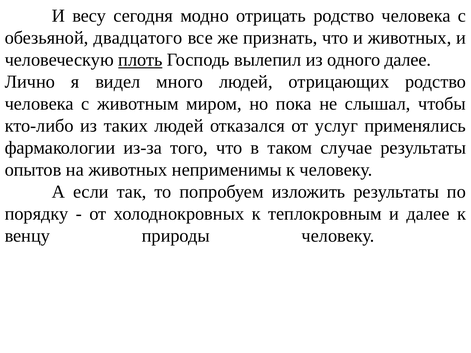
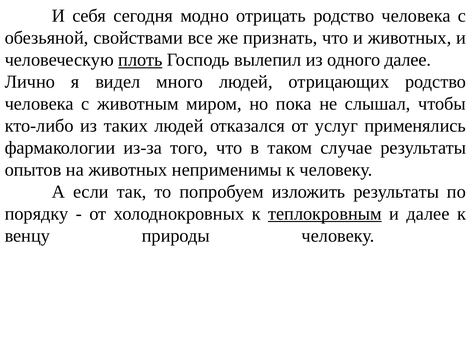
весу: весу -> себя
двадцатого: двадцатого -> свойствами
теплокровным underline: none -> present
